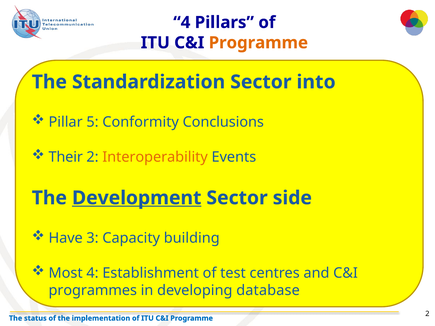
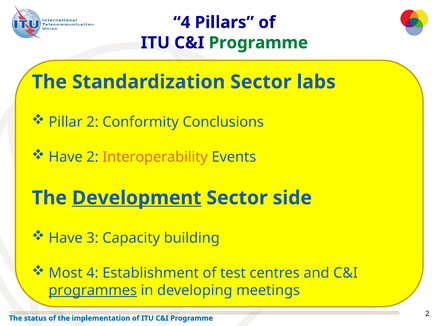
Programme at (258, 43) colour: orange -> green
into: into -> labs
Pillar 5: 5 -> 2
Their at (66, 157): Their -> Have
programmes underline: none -> present
database: database -> meetings
